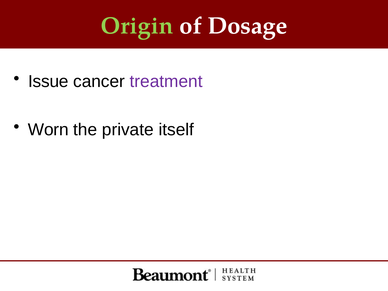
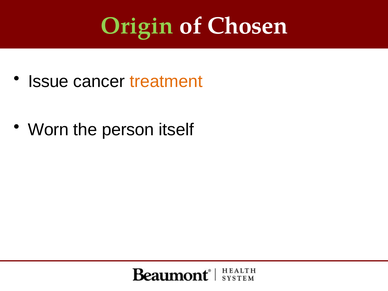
Dosage: Dosage -> Chosen
treatment colour: purple -> orange
private: private -> person
